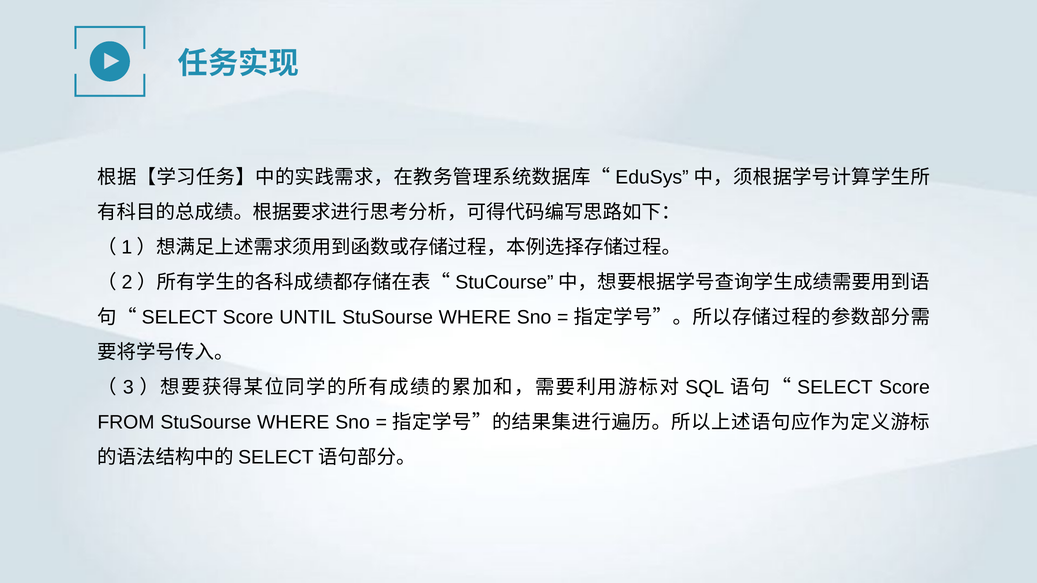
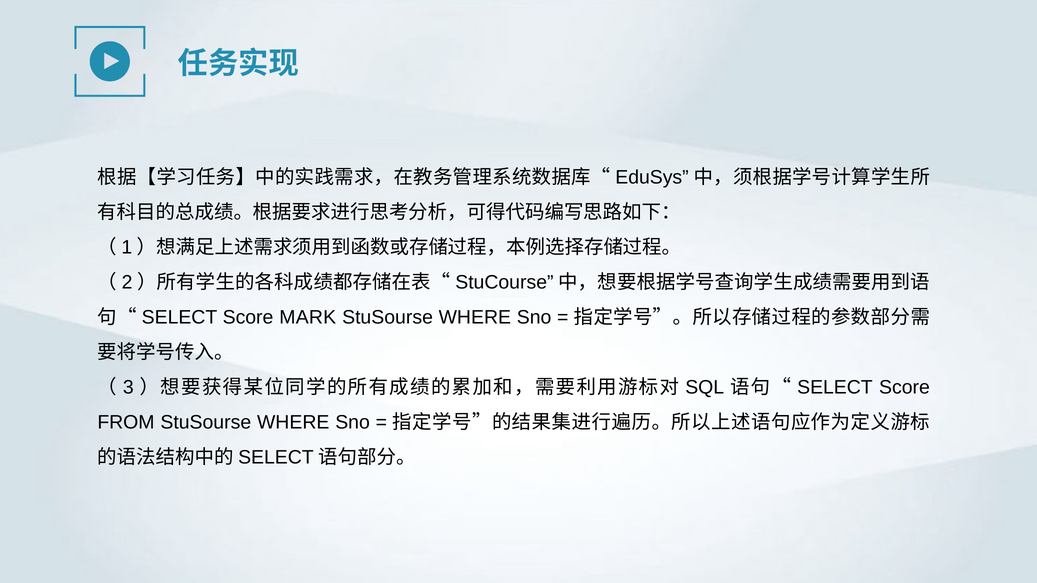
UNTIL: UNTIL -> MARK
